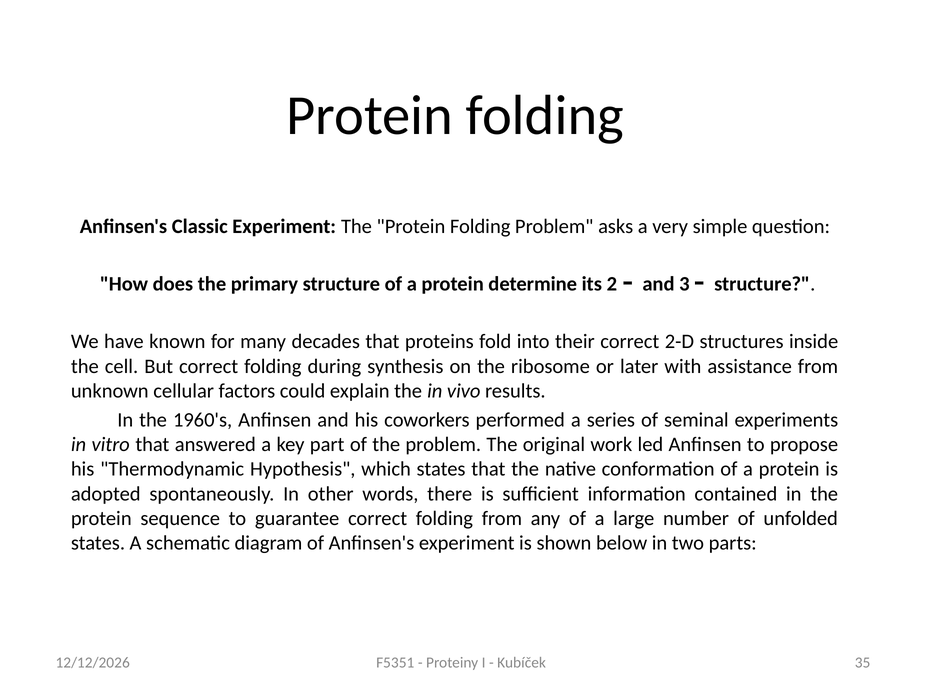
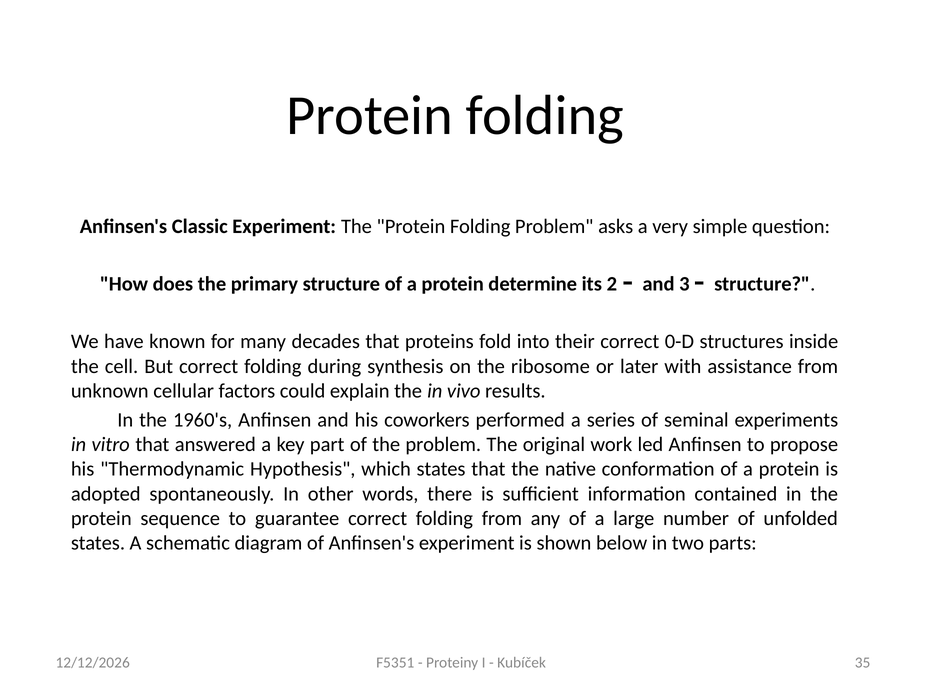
2-D: 2-D -> 0-D
